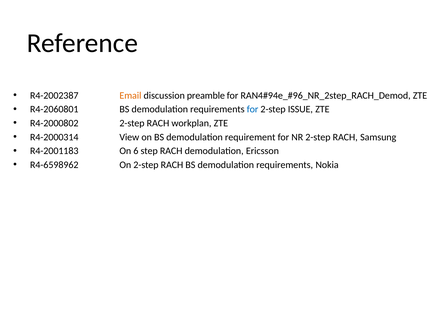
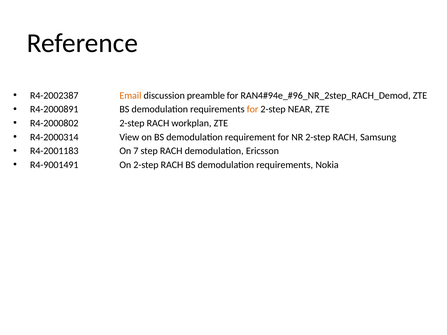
R4-2060801: R4-2060801 -> R4-2000891
for at (253, 109) colour: blue -> orange
ISSUE: ISSUE -> NEAR
6: 6 -> 7
R4-6598962: R4-6598962 -> R4-9001491
